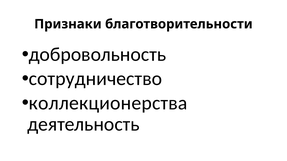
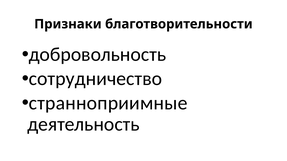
коллекционерства: коллекционерства -> странноприимные
